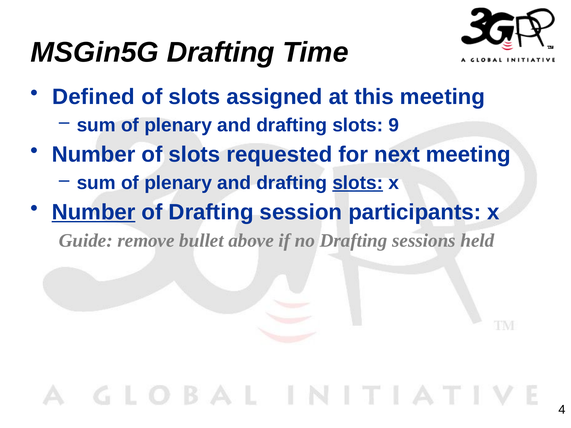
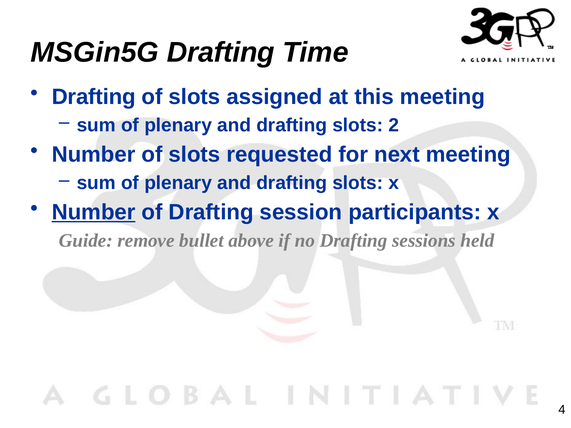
Defined at (93, 97): Defined -> Drafting
9: 9 -> 2
slots at (358, 183) underline: present -> none
